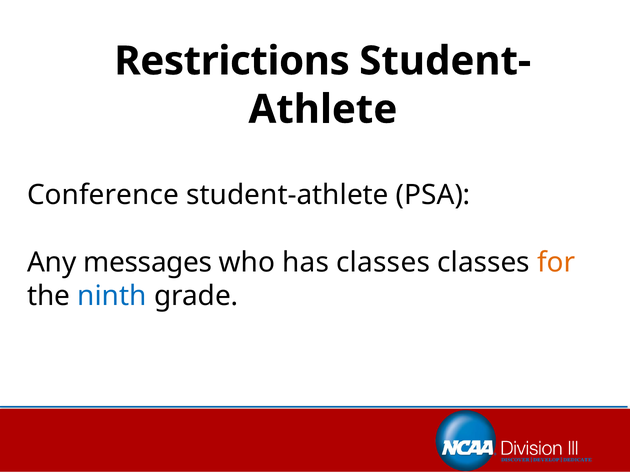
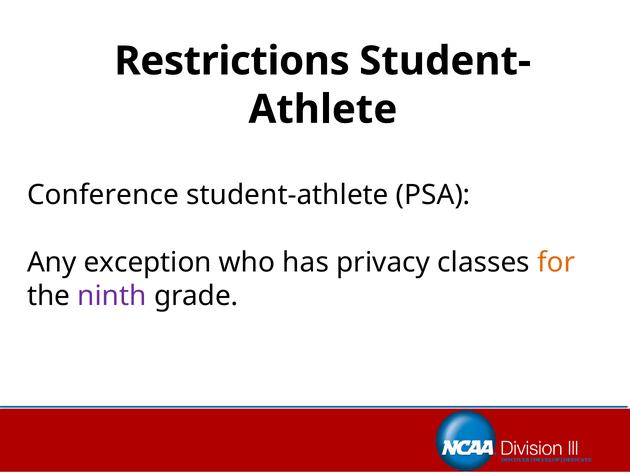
messages: messages -> exception
has classes: classes -> privacy
ninth colour: blue -> purple
